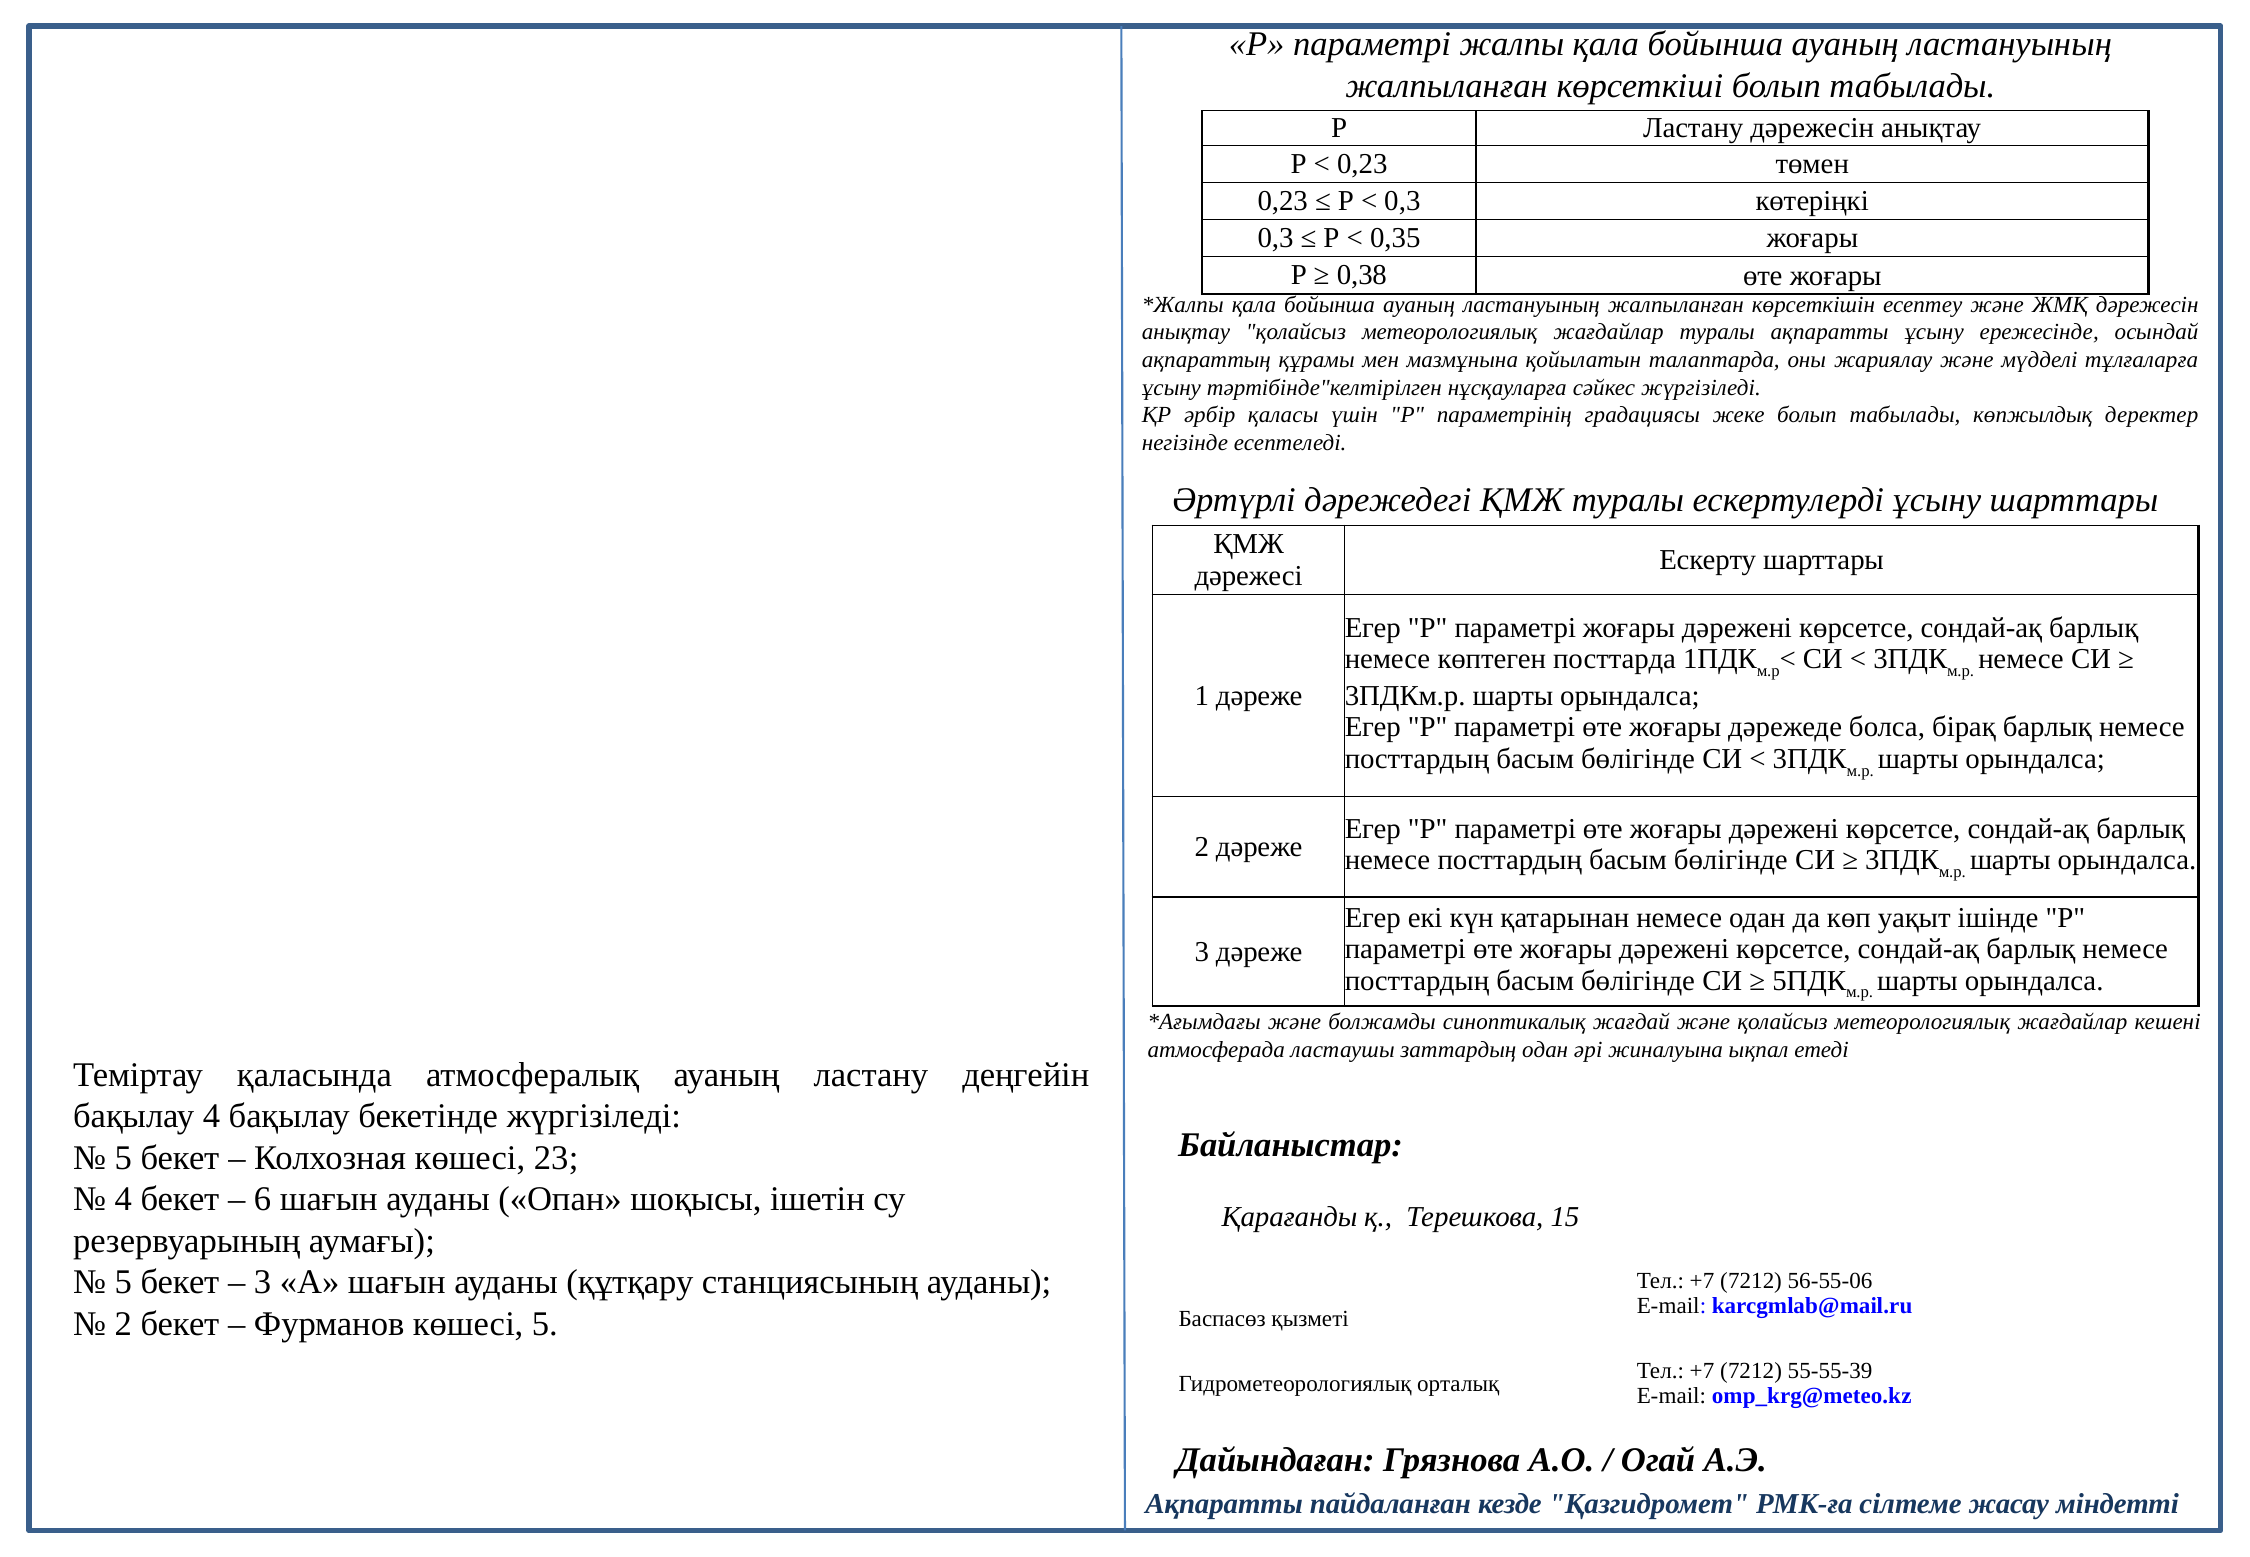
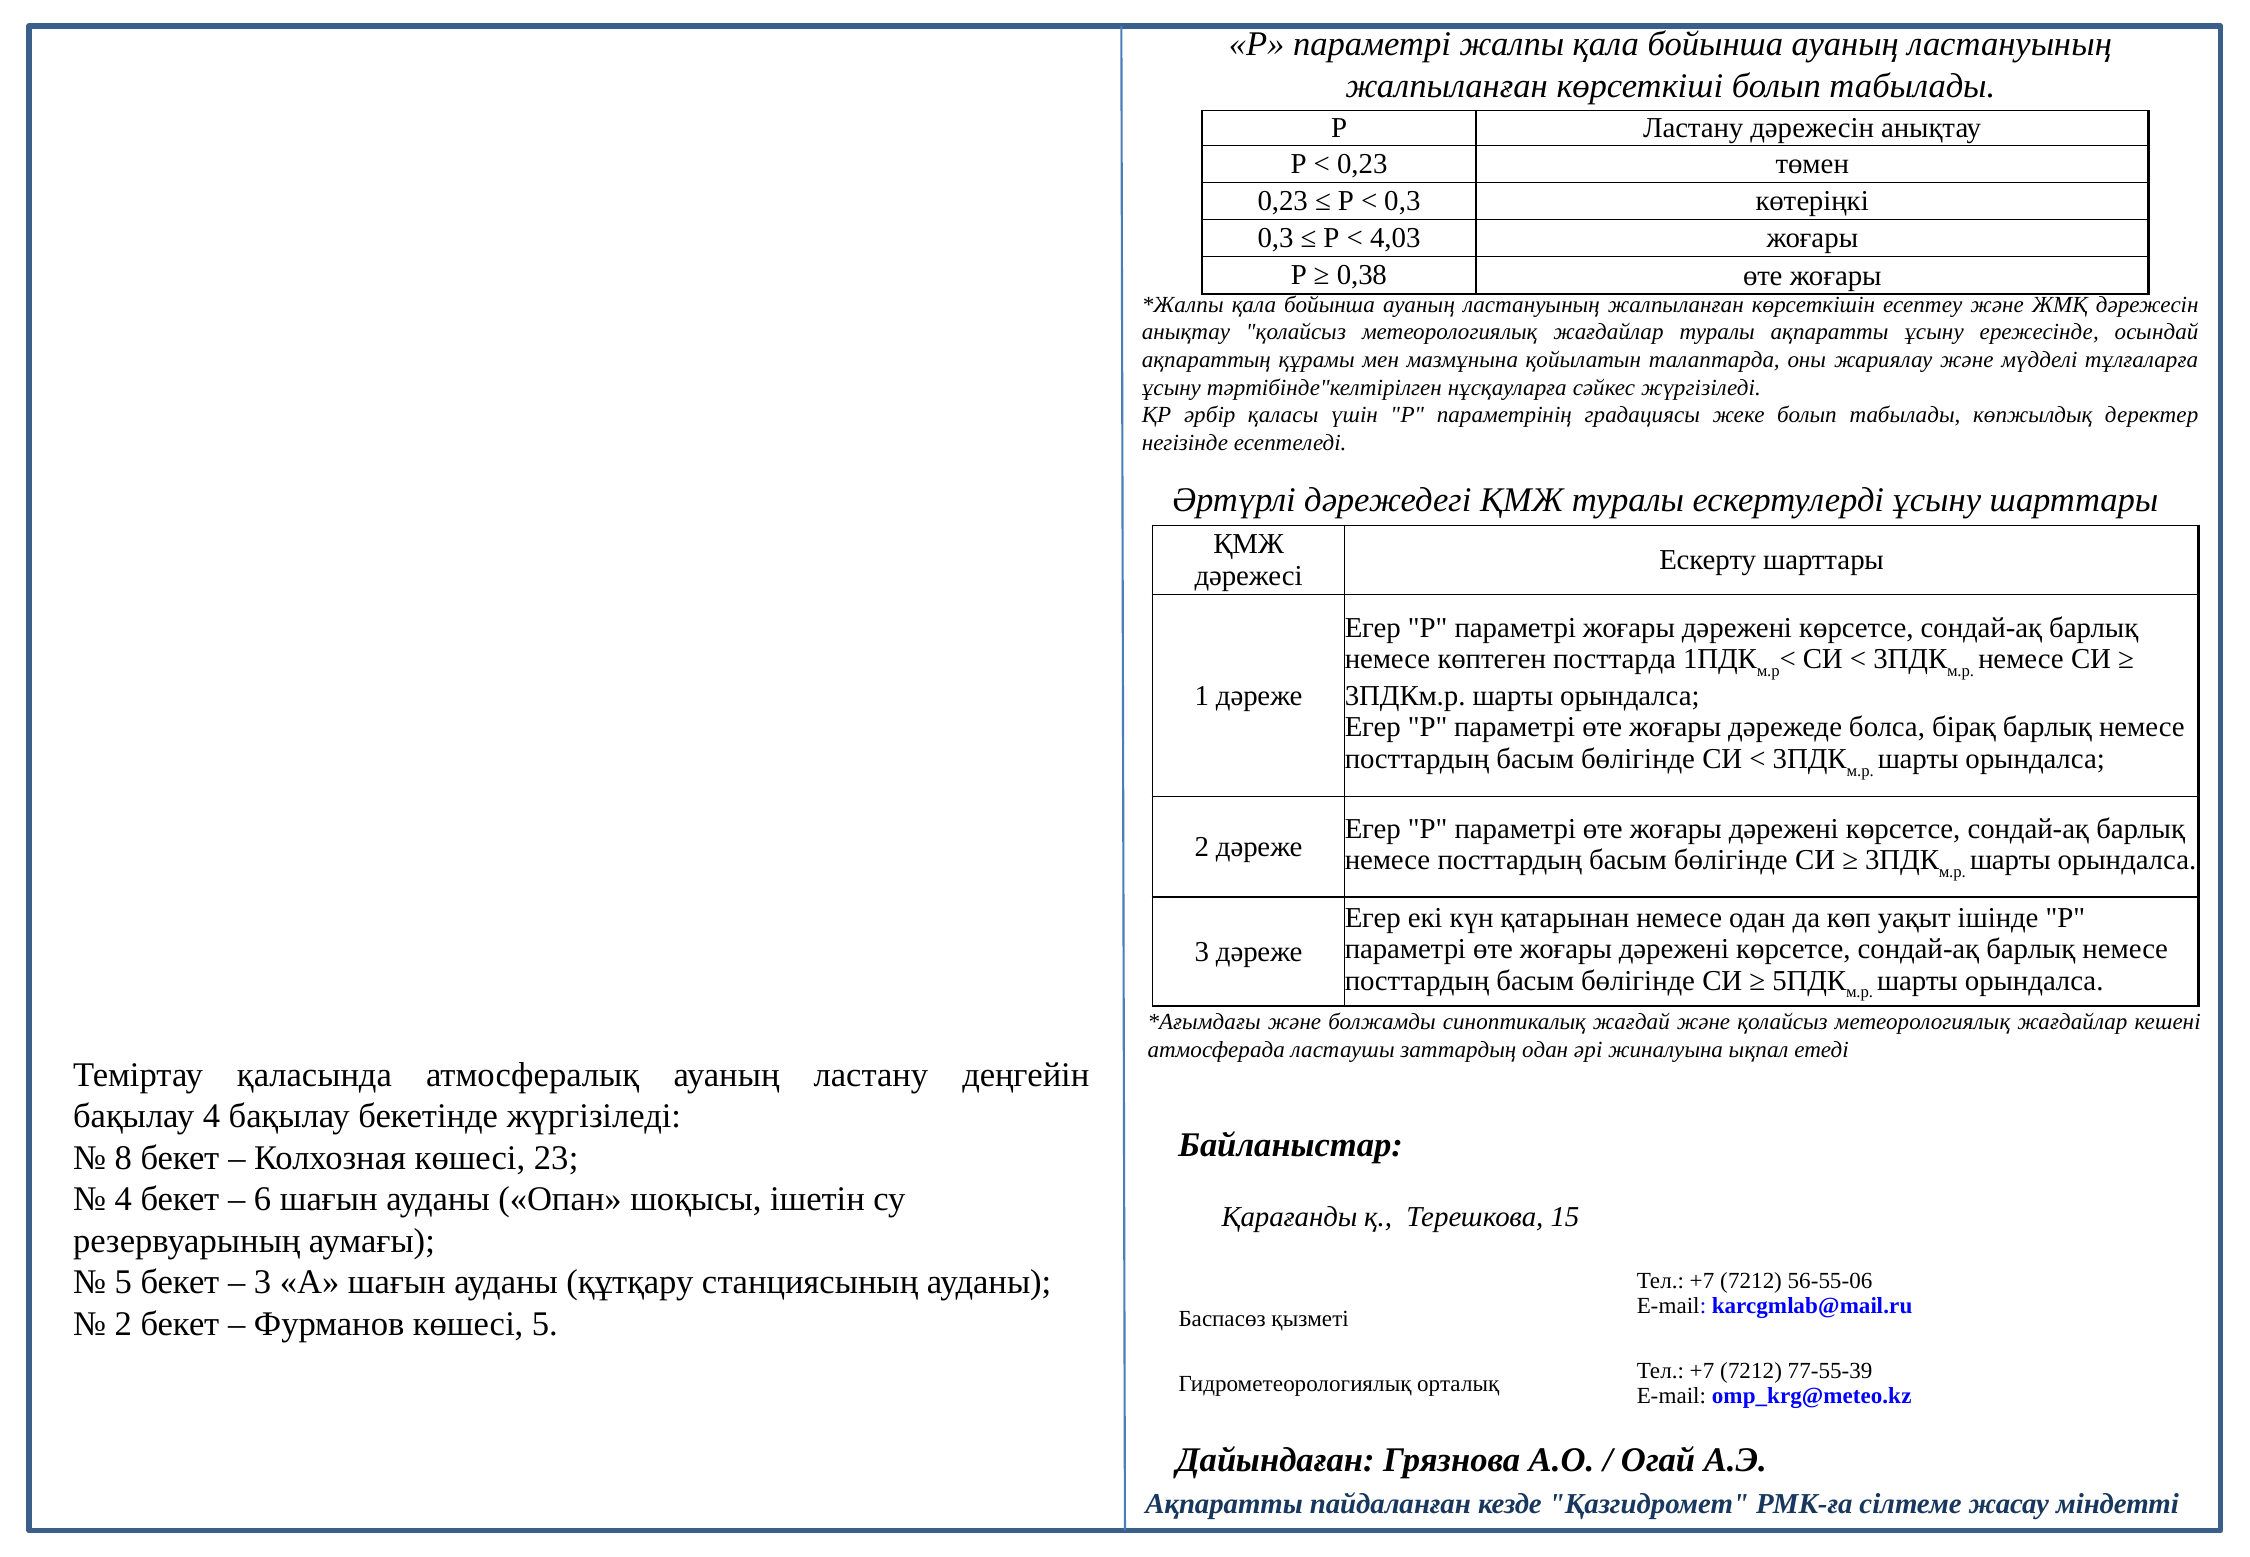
0,35: 0,35 -> 4,03
5 at (123, 1158): 5 -> 8
55-55-39: 55-55-39 -> 77-55-39
